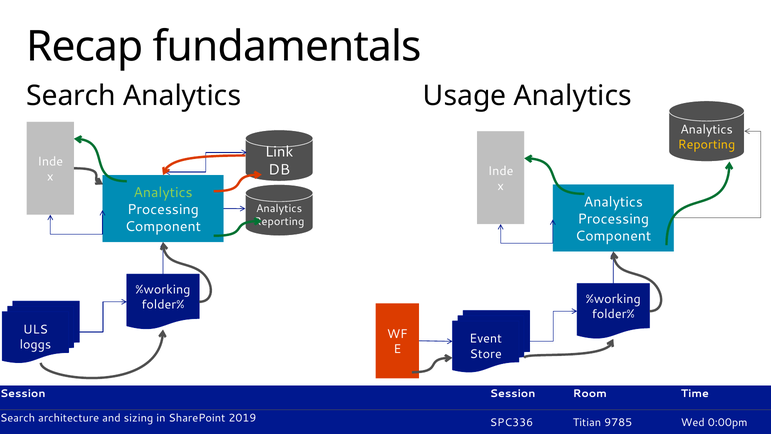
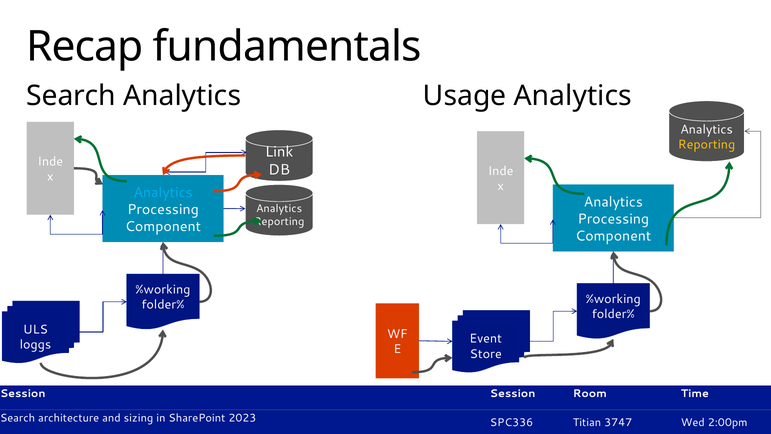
Analytics at (163, 192) colour: light green -> light blue
2019: 2019 -> 2023
9785: 9785 -> 3747
0:00pm: 0:00pm -> 2:00pm
